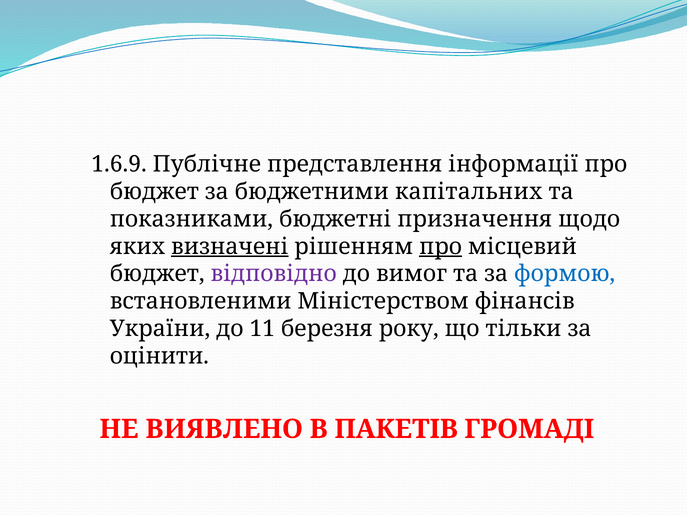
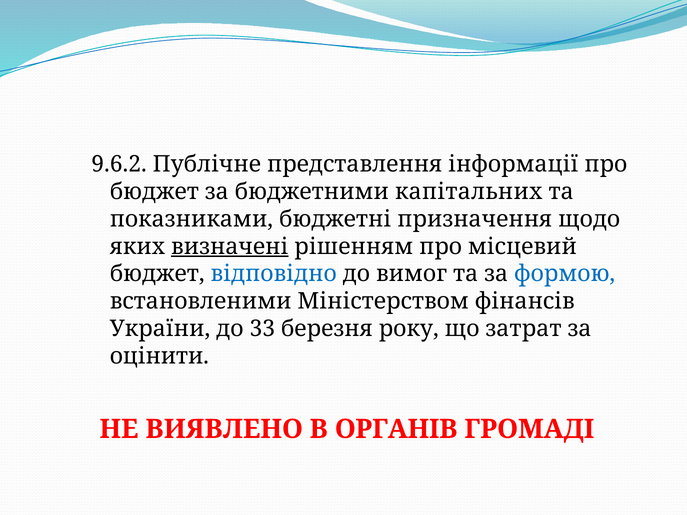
1.6.9: 1.6.9 -> 9.6.2
про at (441, 247) underline: present -> none
відповідно colour: purple -> blue
11: 11 -> 33
тільки: тільки -> затрат
ПАКЕТІВ: ПАКЕТІВ -> ОРГАНІВ
